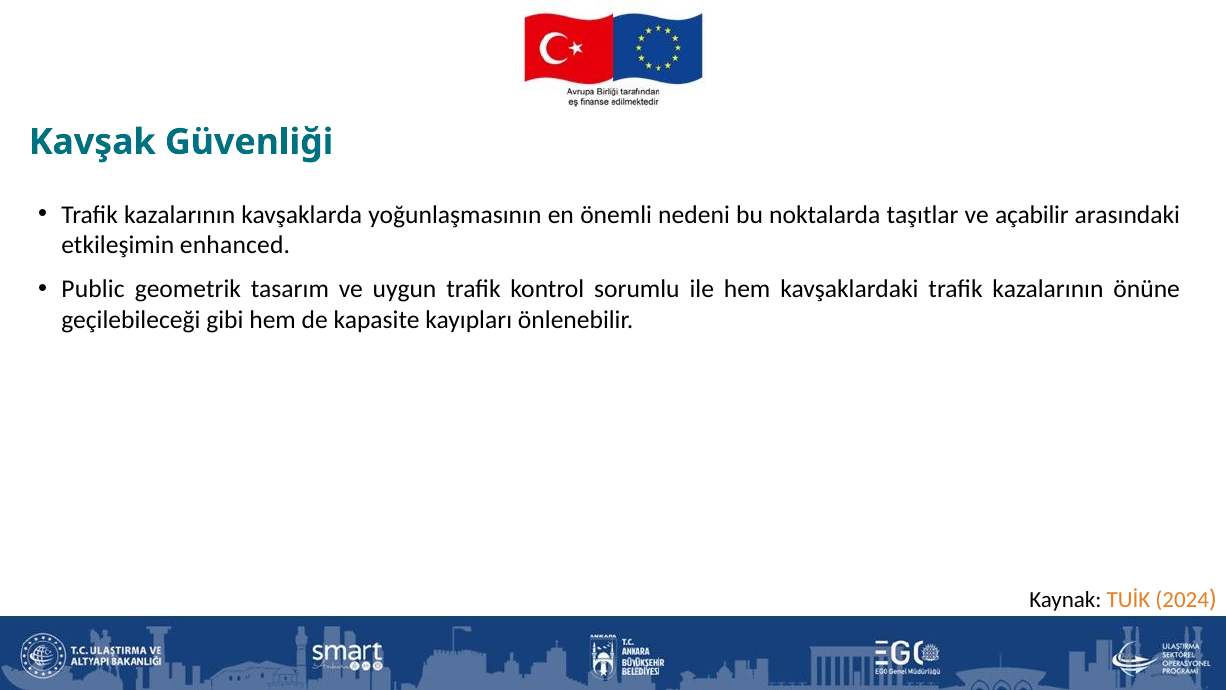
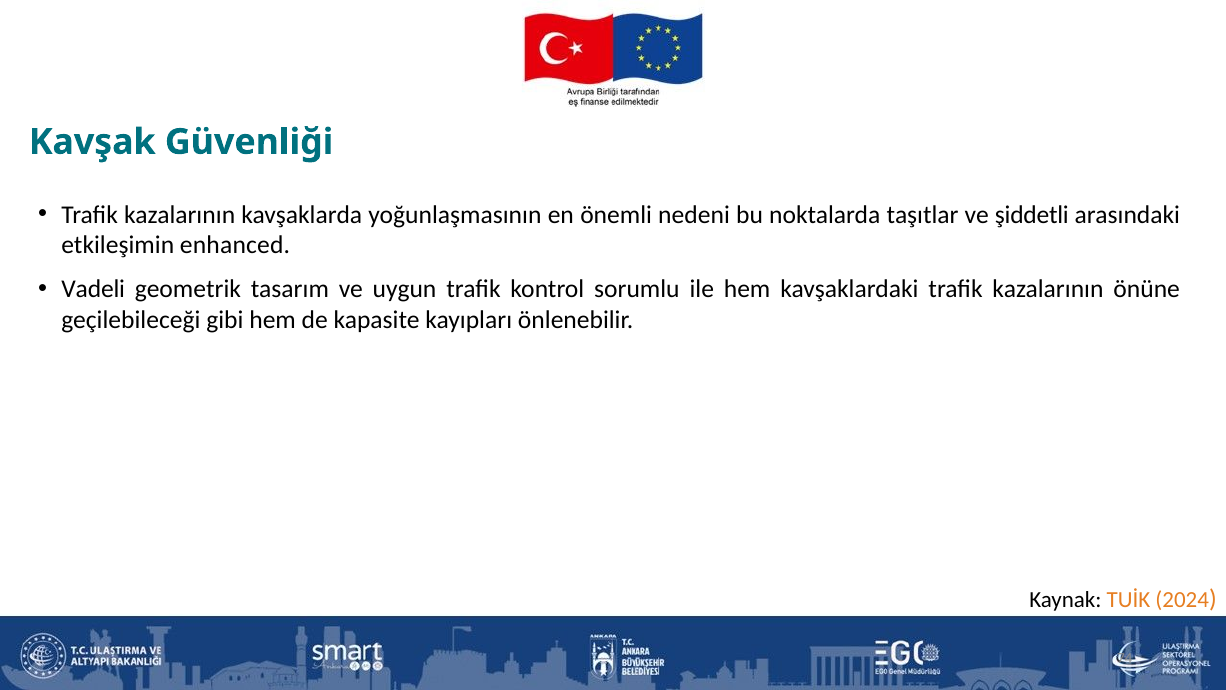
açabilir: açabilir -> şiddetli
Public: Public -> Vadeli
